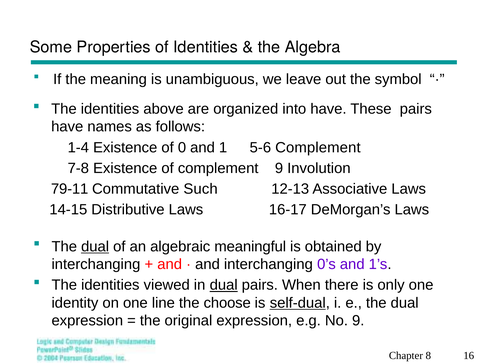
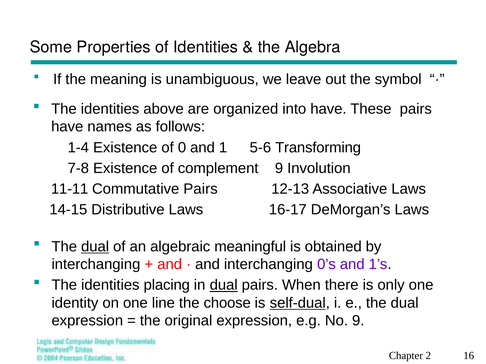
5-6 Complement: Complement -> Transforming
79-11: 79-11 -> 11-11
Commutative Such: Such -> Pairs
viewed: viewed -> placing
8: 8 -> 2
